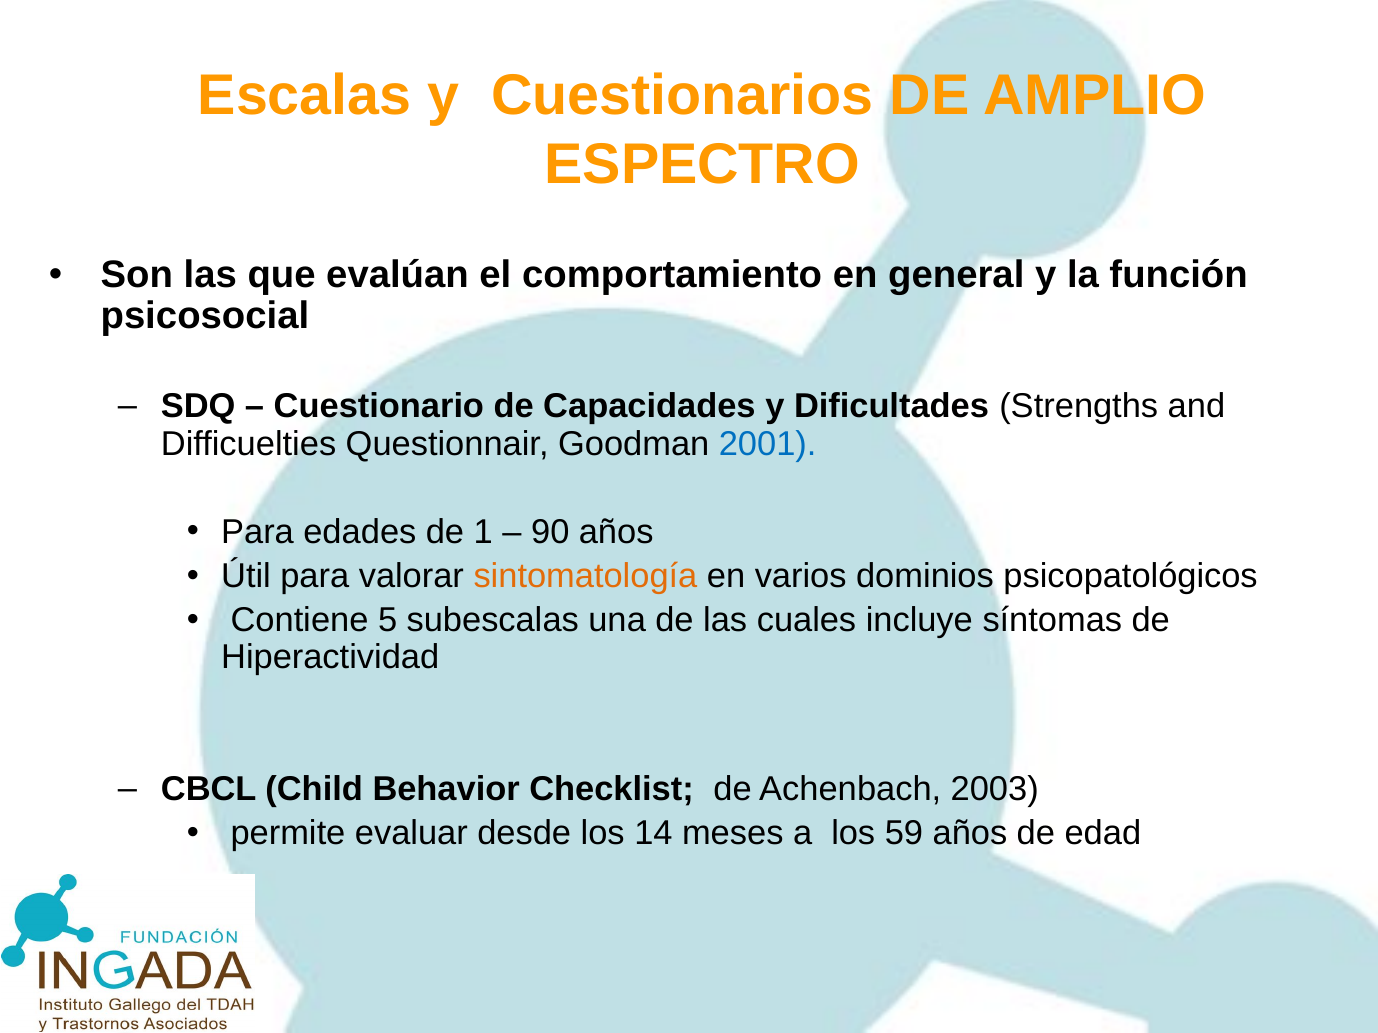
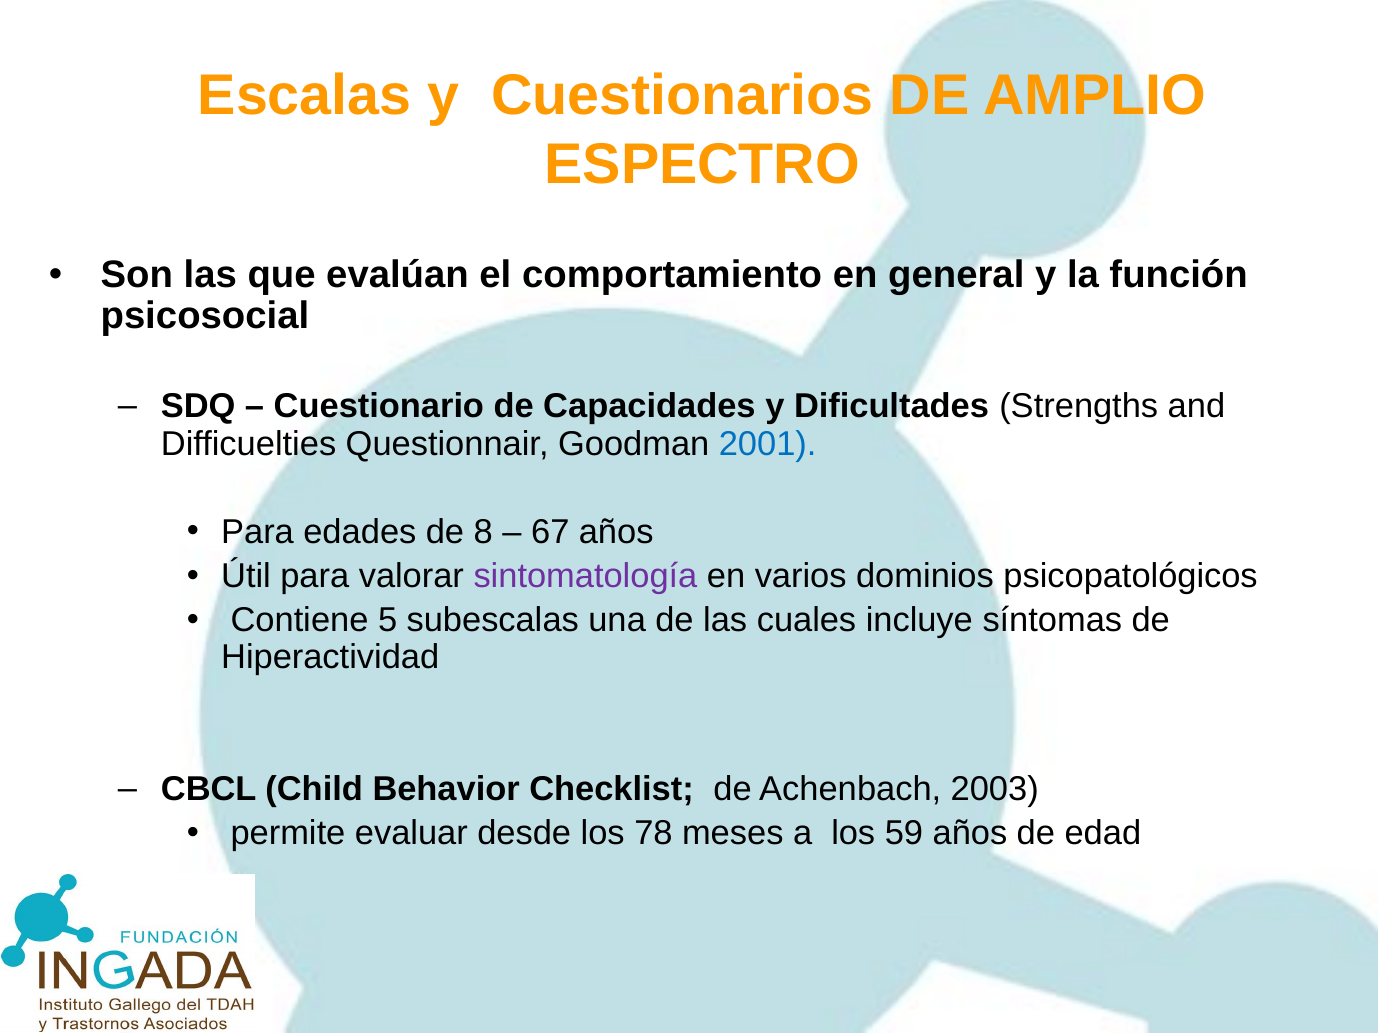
1: 1 -> 8
90: 90 -> 67
sintomatología colour: orange -> purple
14: 14 -> 78
